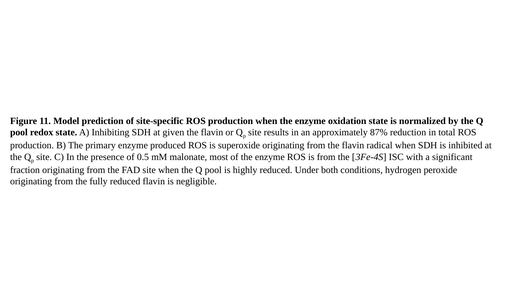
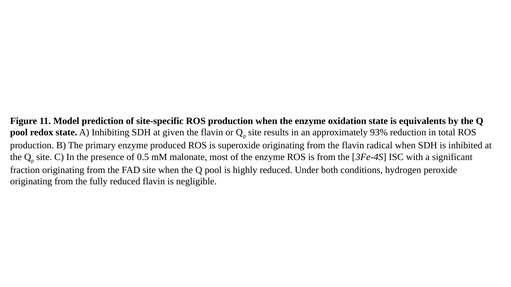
normalized: normalized -> equivalents
87%: 87% -> 93%
